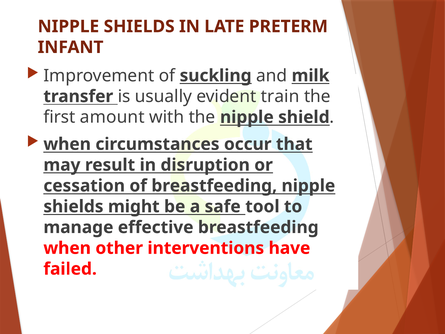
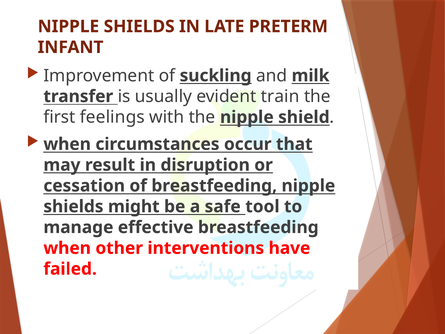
amount: amount -> feelings
